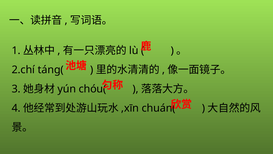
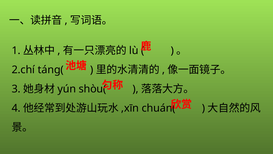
chóu(: chóu( -> shòu(
